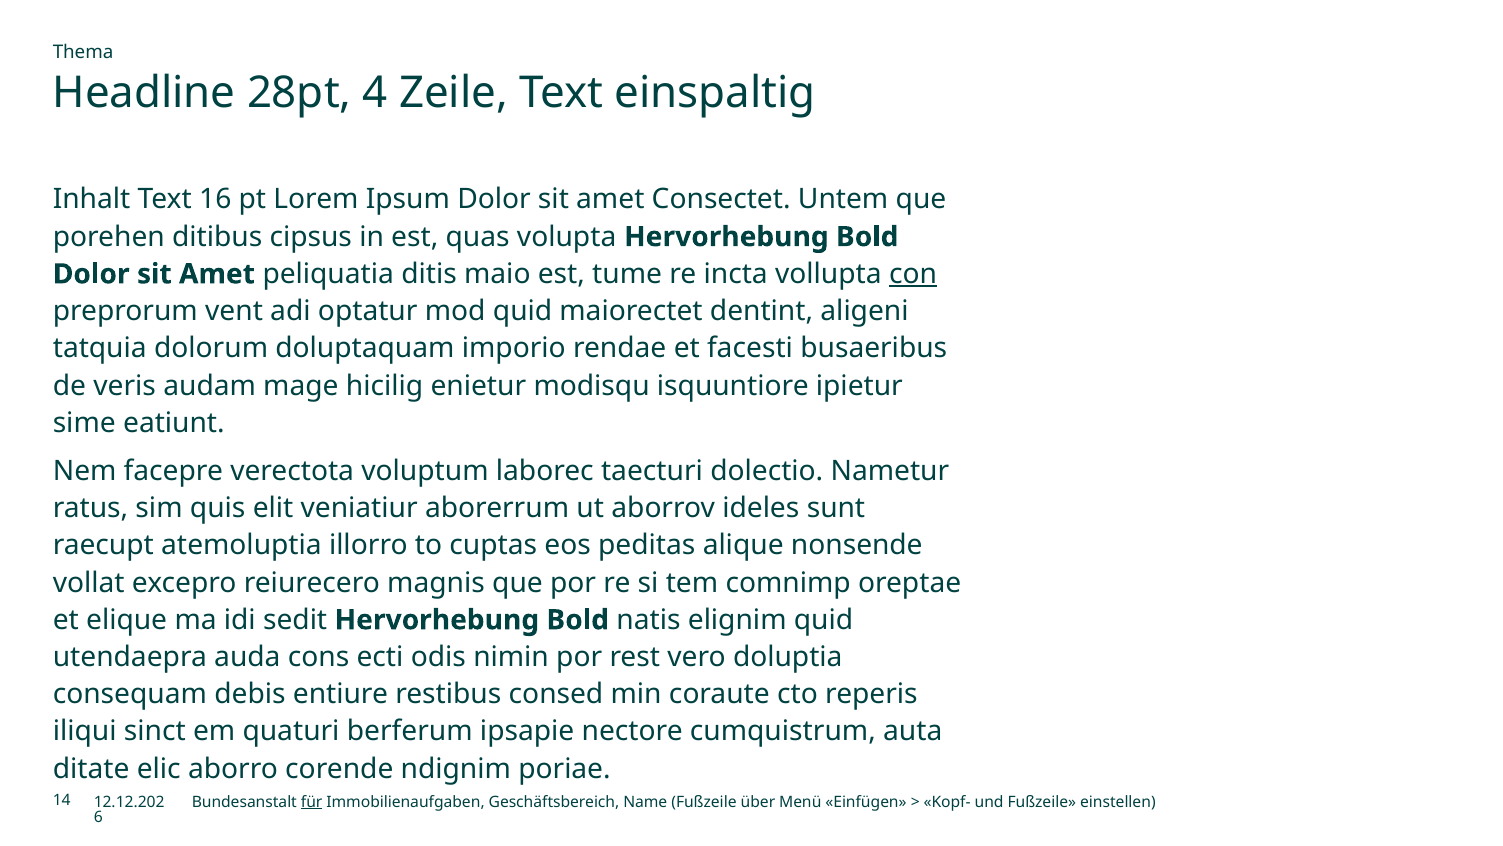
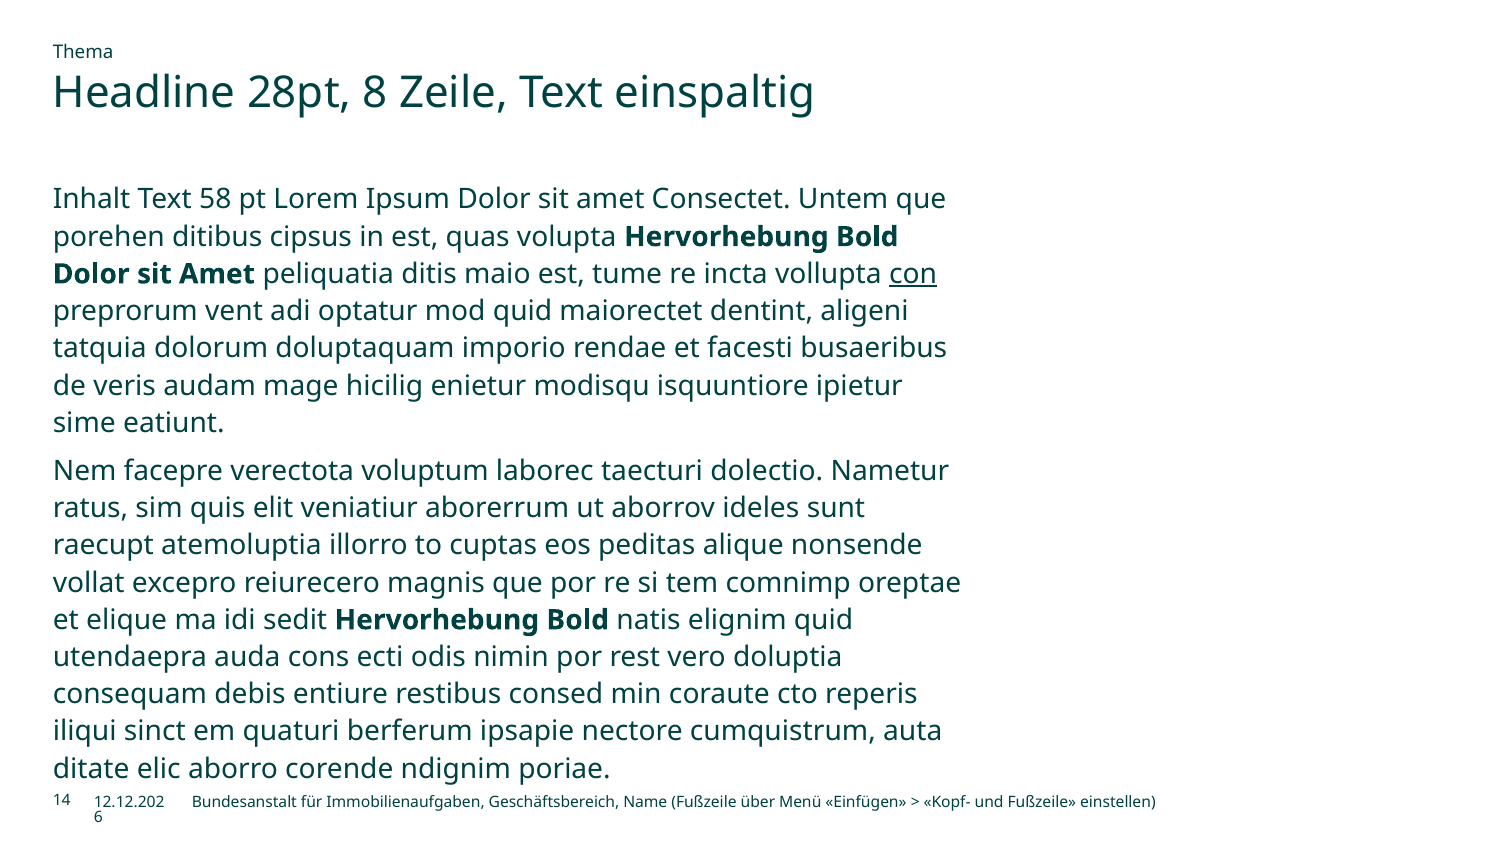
4: 4 -> 8
16: 16 -> 58
für underline: present -> none
